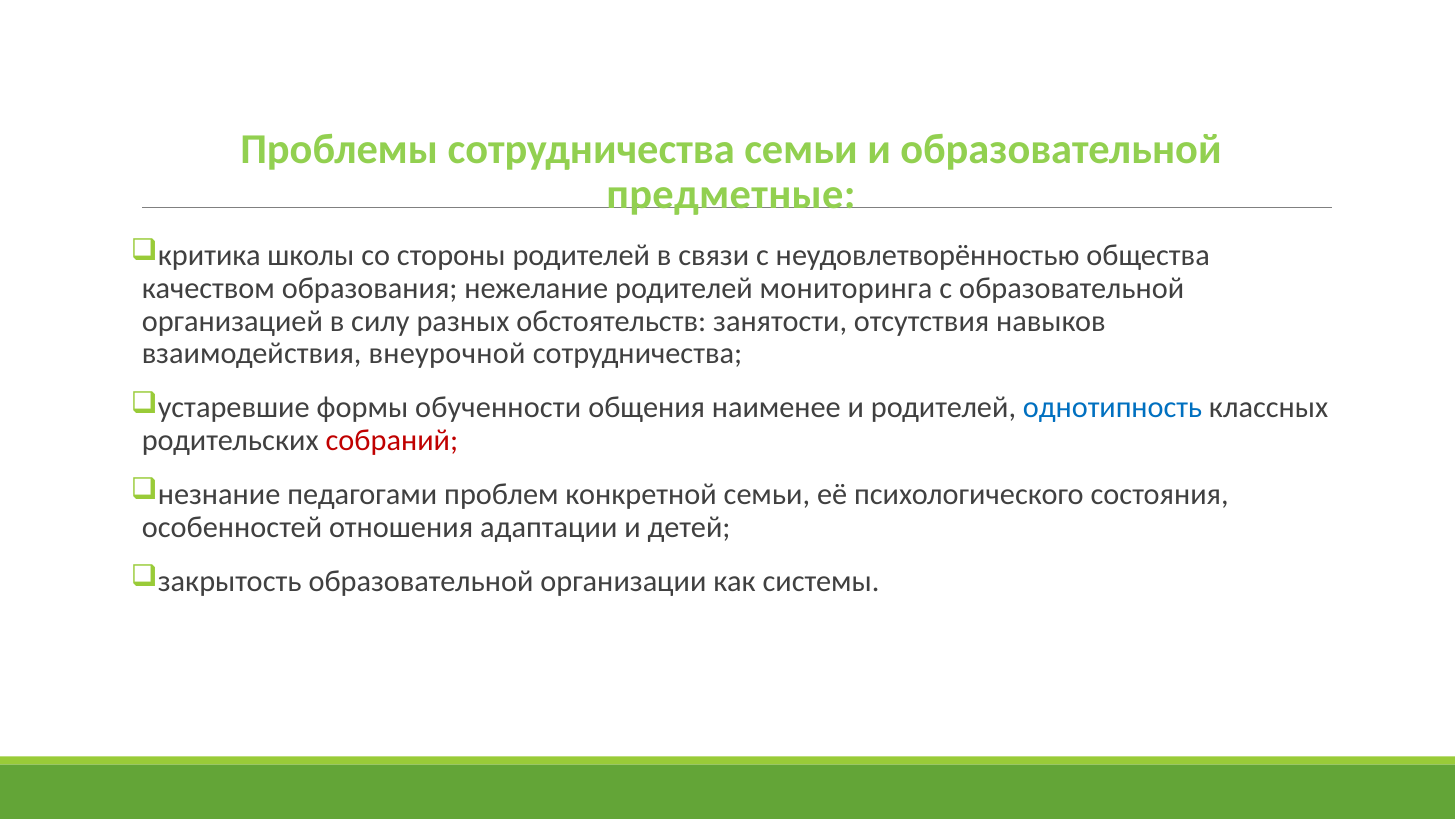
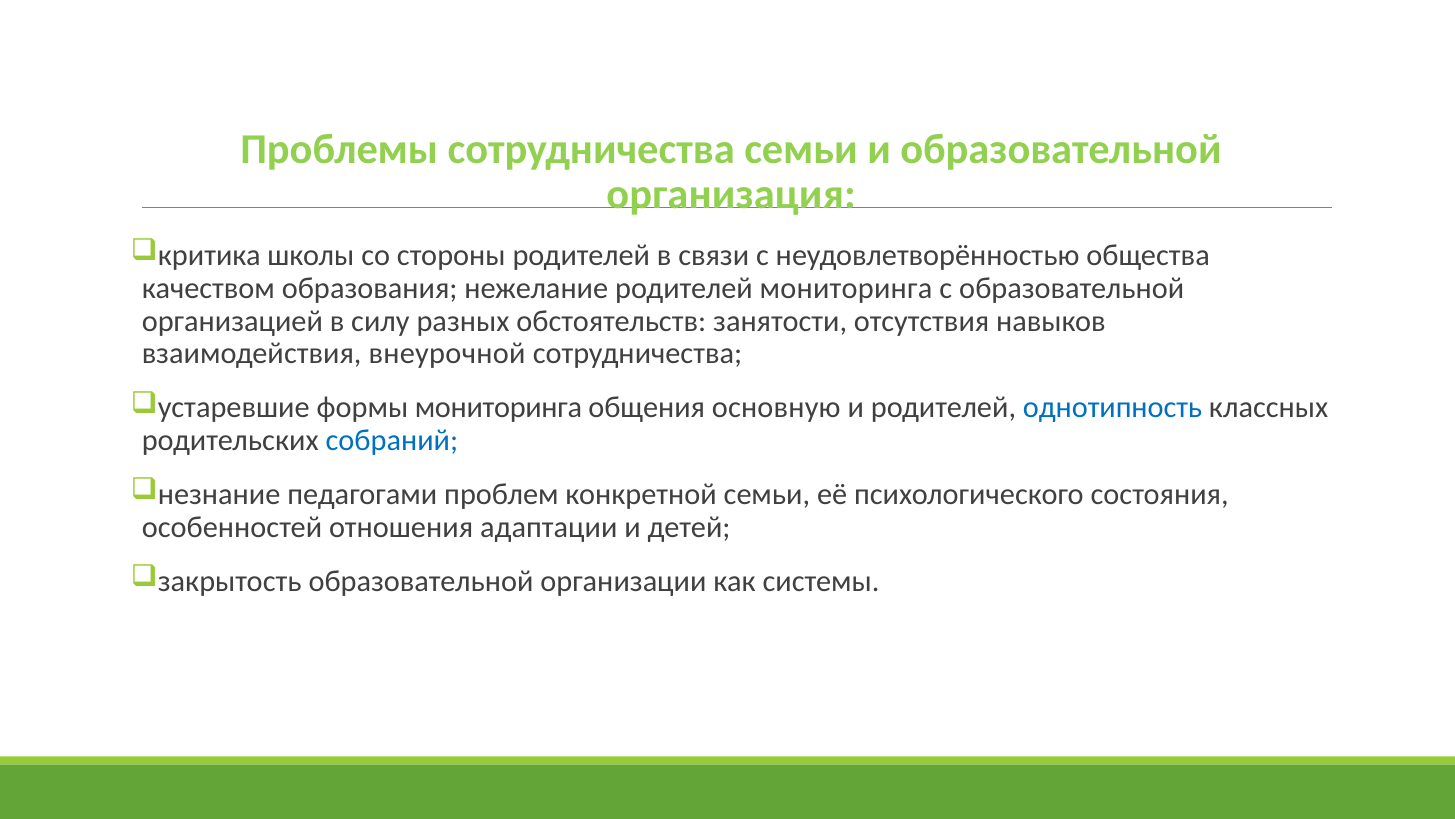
предметные: предметные -> организация
формы обученности: обученности -> мониторинга
наименее: наименее -> основную
собраний colour: red -> blue
